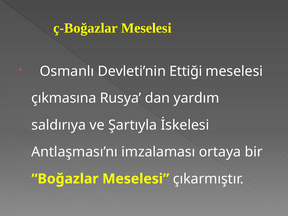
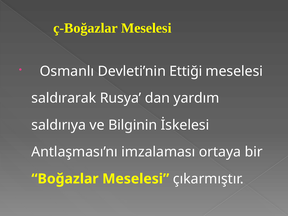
çıkmasına: çıkmasına -> saldırarak
Şartıyla: Şartıyla -> Bilginin
